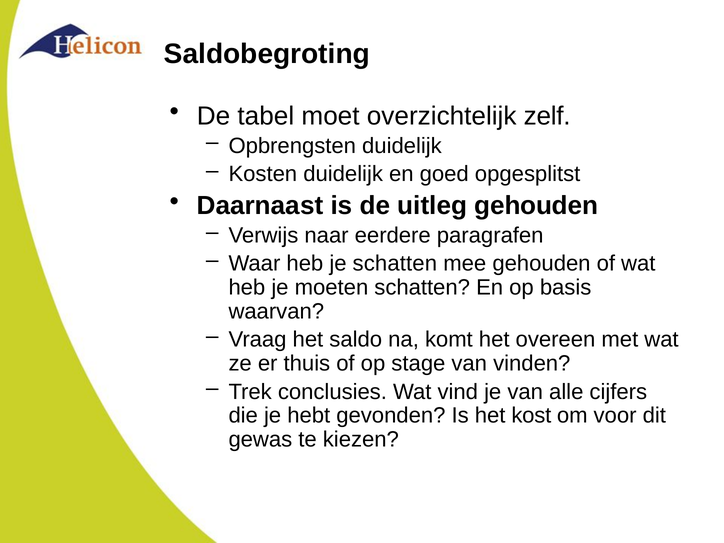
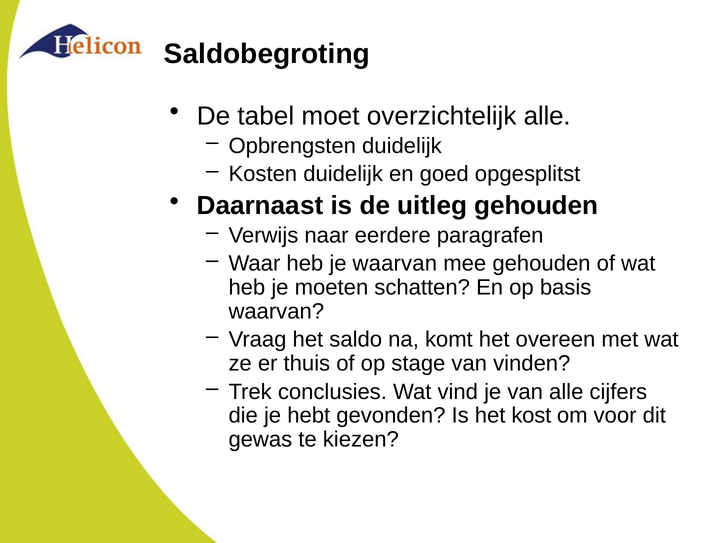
overzichtelijk zelf: zelf -> alle
je schatten: schatten -> waarvan
